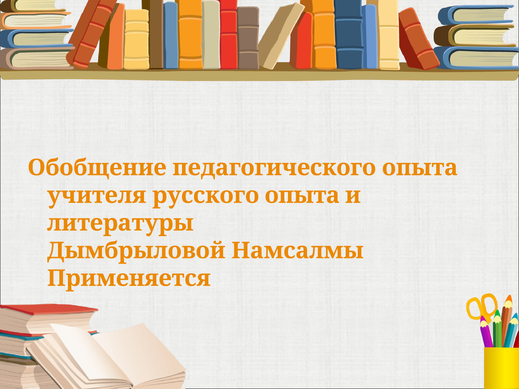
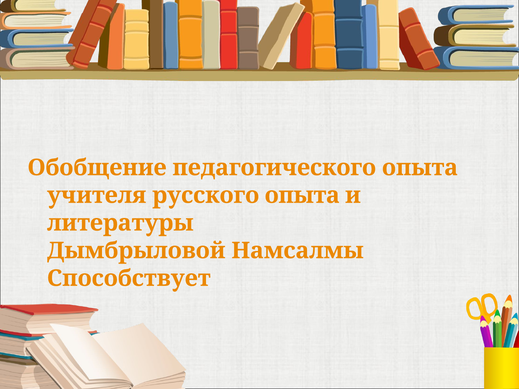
Применяется: Применяется -> Способствует
